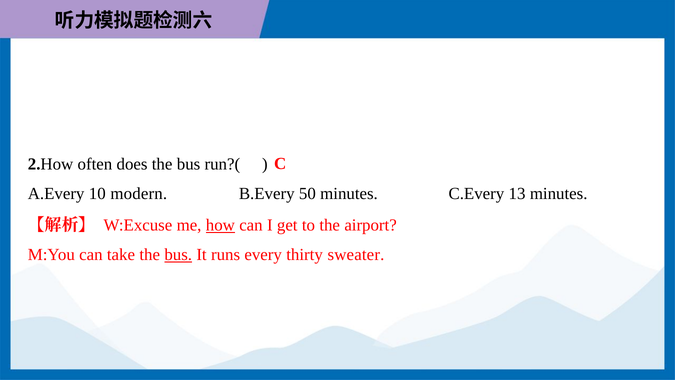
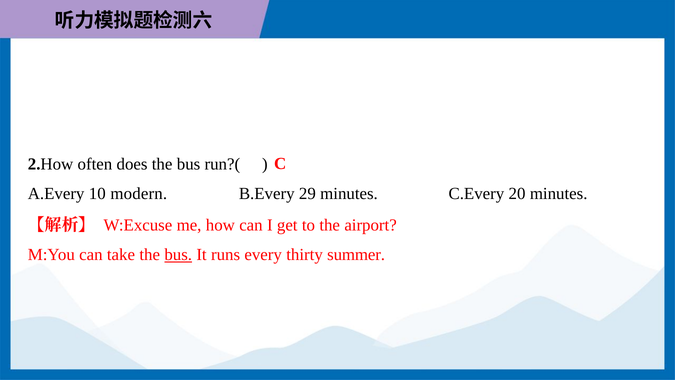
50: 50 -> 29
13: 13 -> 20
how underline: present -> none
sweater: sweater -> summer
